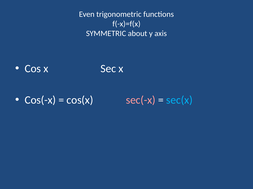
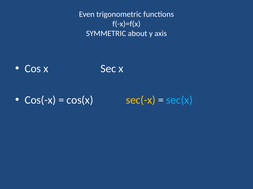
sec(-x colour: pink -> yellow
